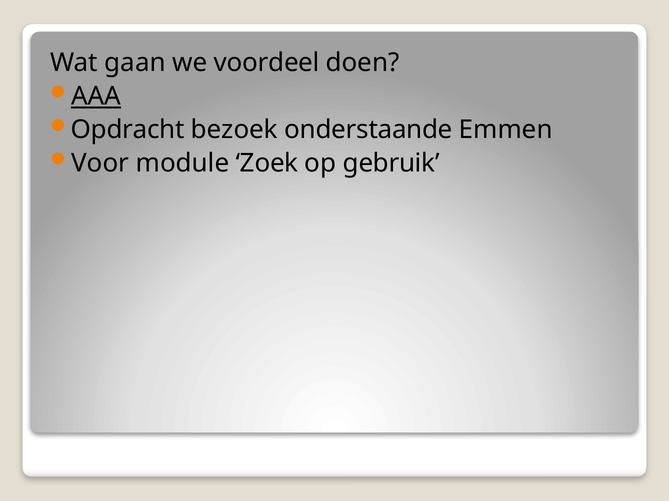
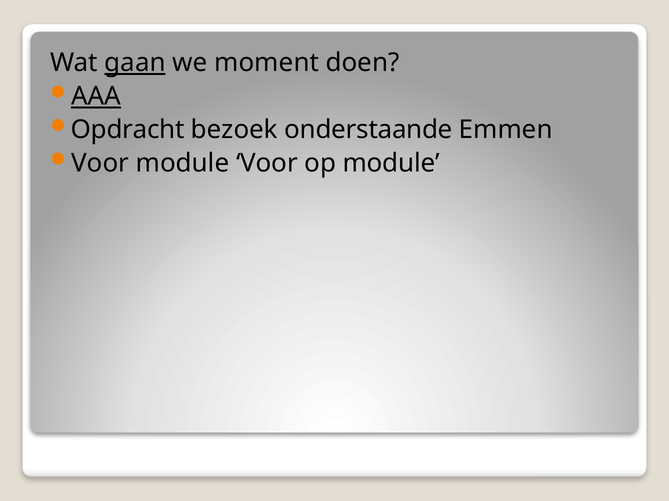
gaan underline: none -> present
voordeel: voordeel -> moment
module Zoek: Zoek -> Voor
op gebruik: gebruik -> module
